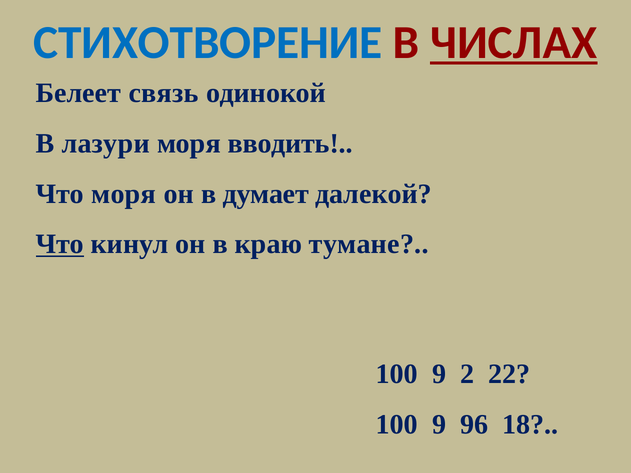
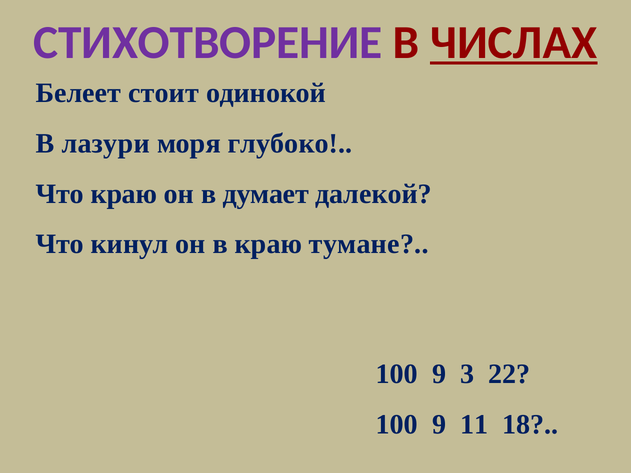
СТИХОТВОРЕНИЕ colour: blue -> purple
связь: связь -> стоит
вводить: вводить -> глубоко
Что моря: моря -> краю
Что at (60, 244) underline: present -> none
2: 2 -> 3
96: 96 -> 11
